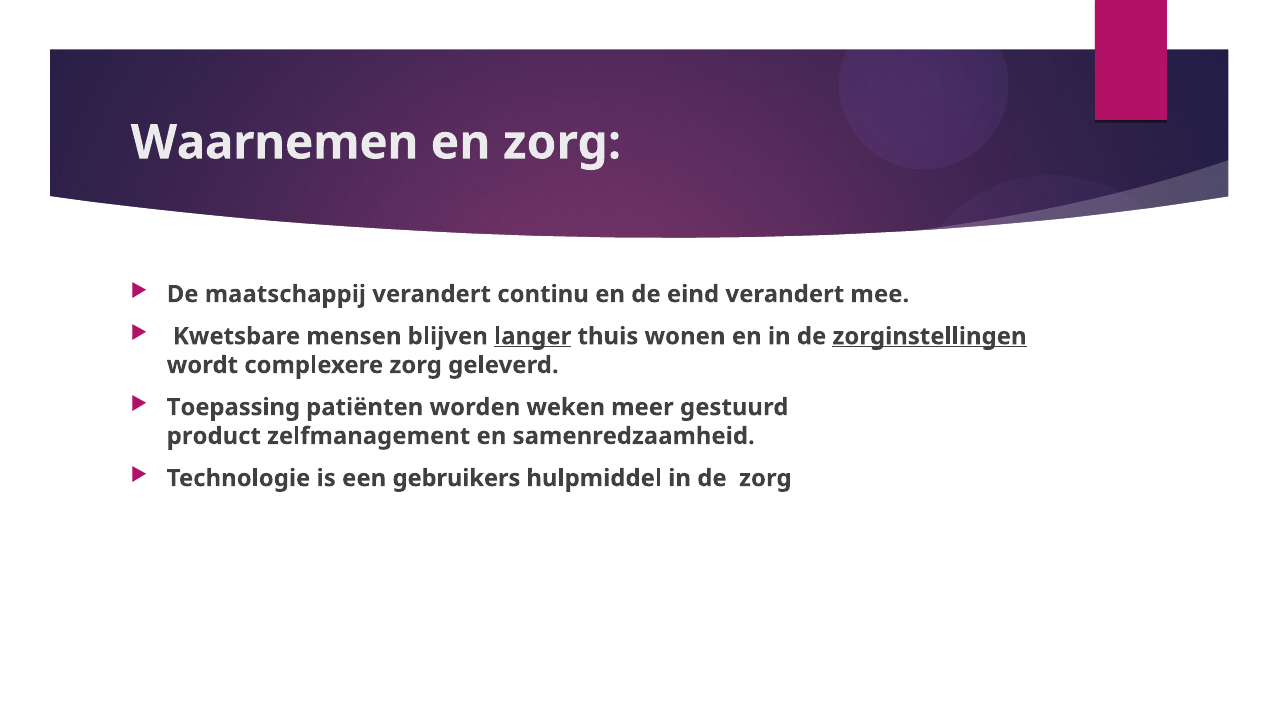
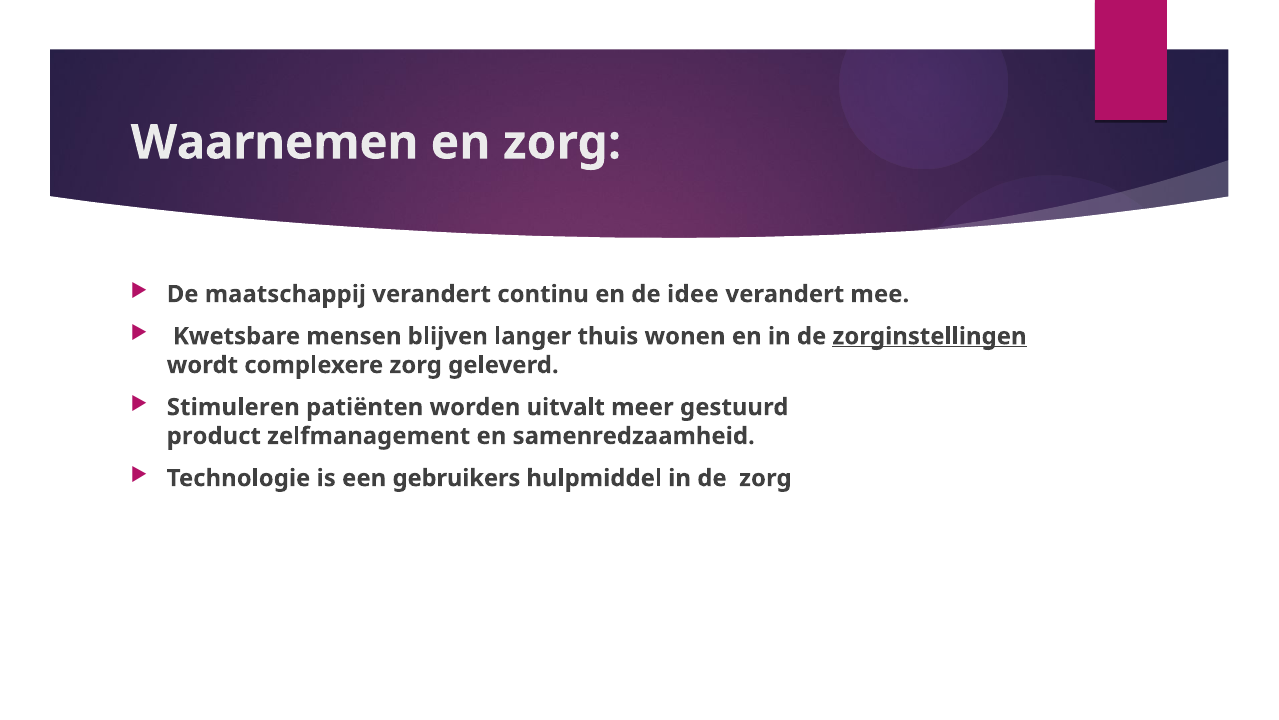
eind: eind -> idee
langer underline: present -> none
Toepassing: Toepassing -> Stimuleren
weken: weken -> uitvalt
